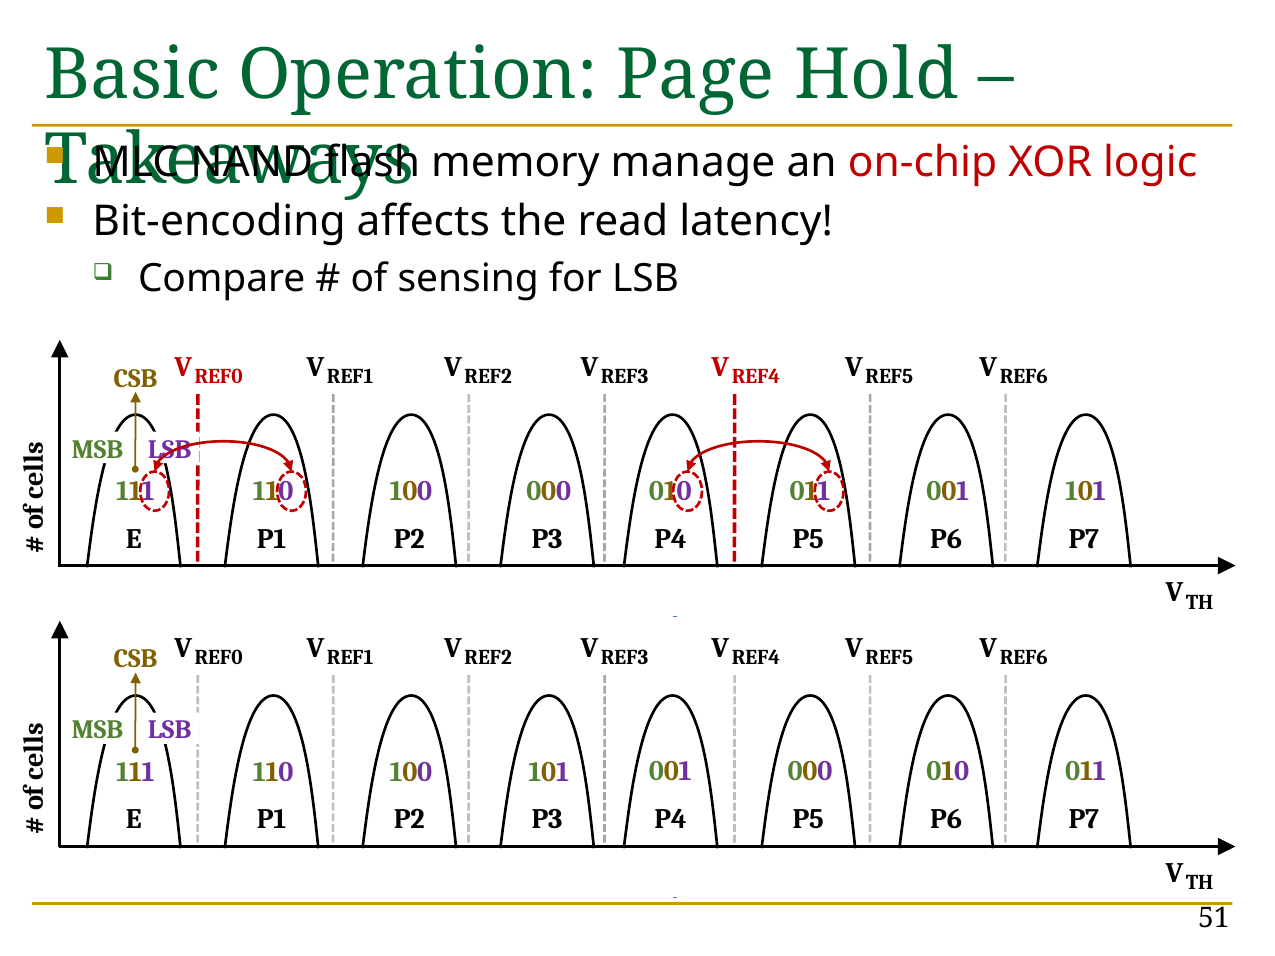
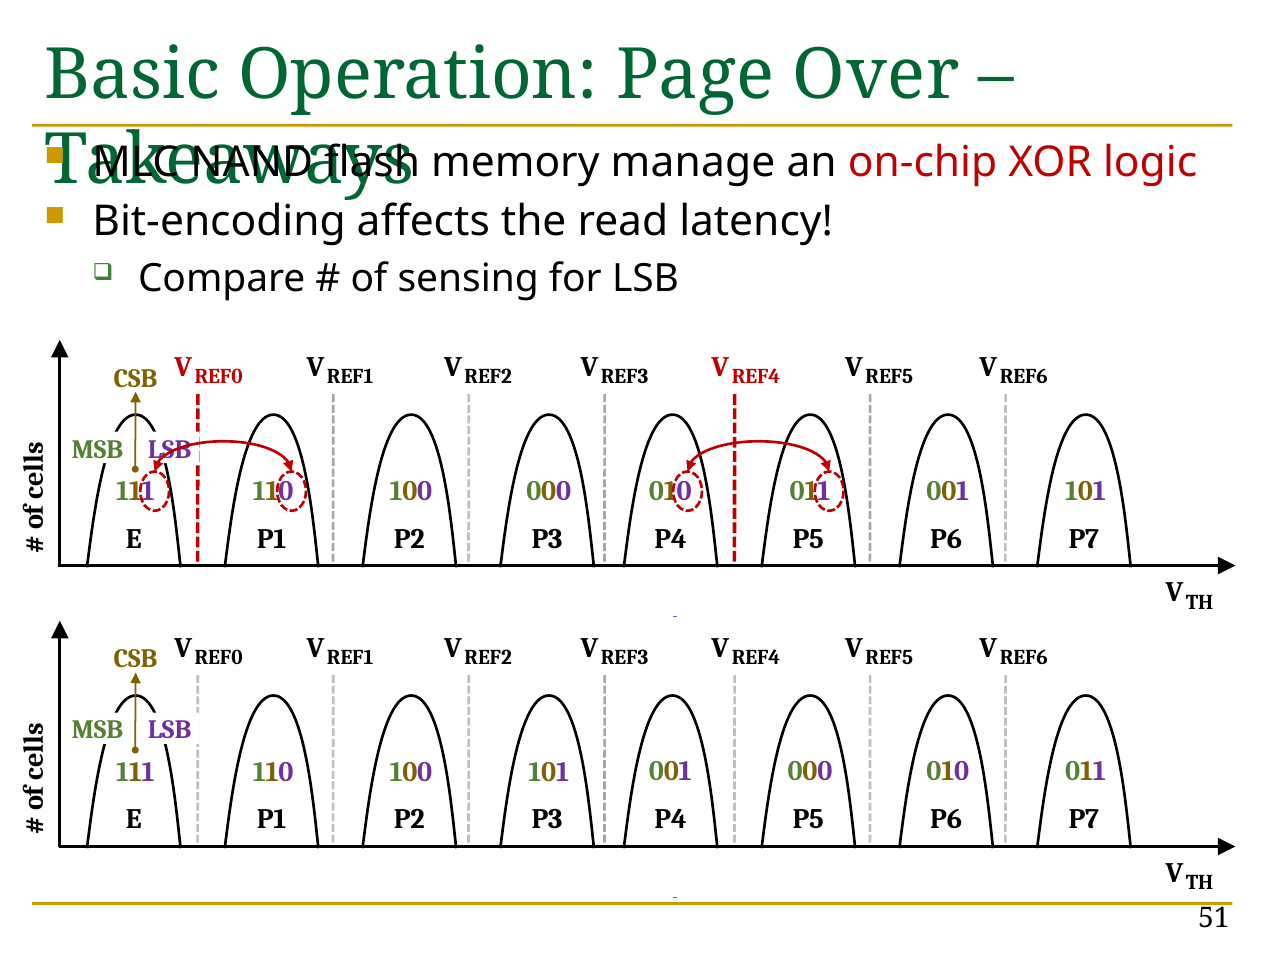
Hold: Hold -> Over
